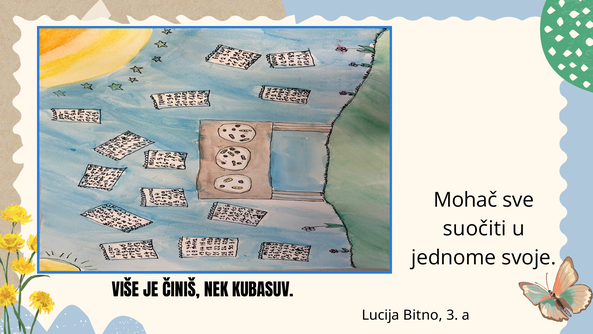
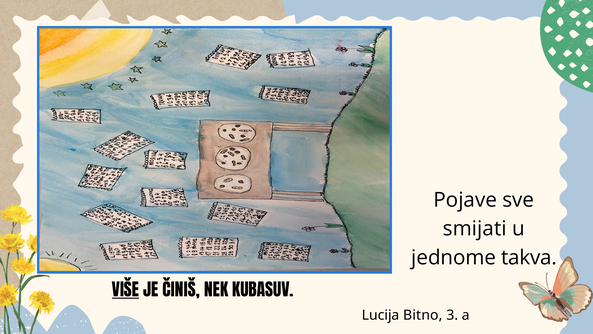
Mohač: Mohač -> Pojave
suočiti: suočiti -> smijati
svoje: svoje -> takva
VIŠE underline: none -> present
